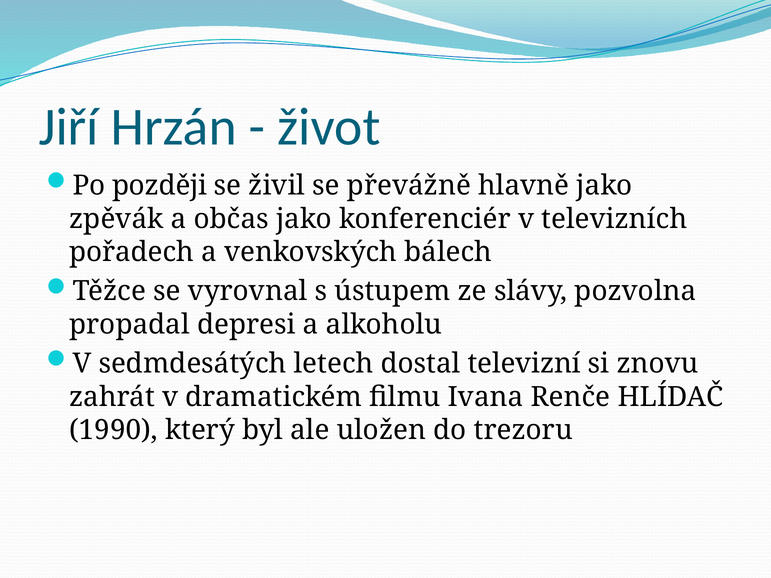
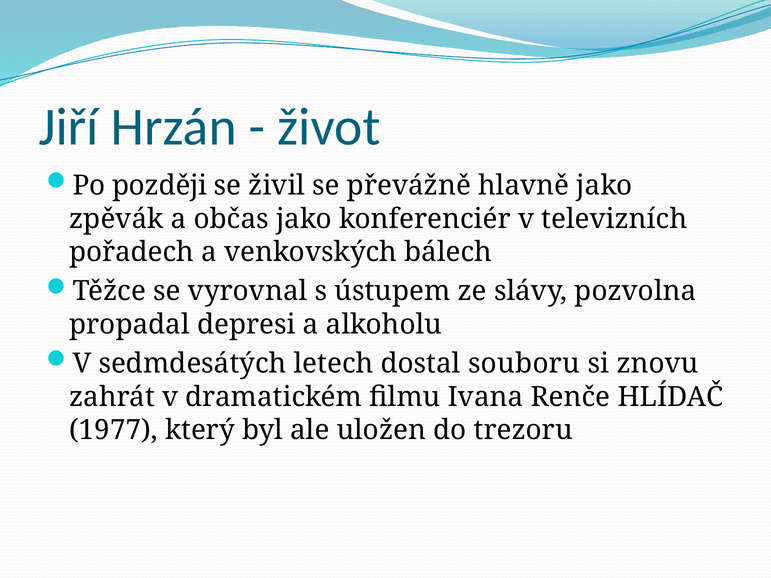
televizní: televizní -> souboru
1990: 1990 -> 1977
